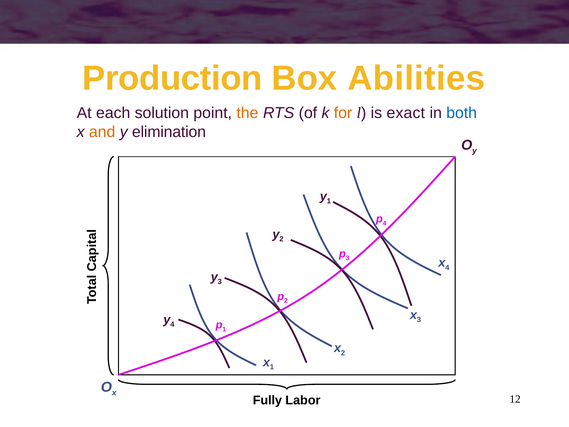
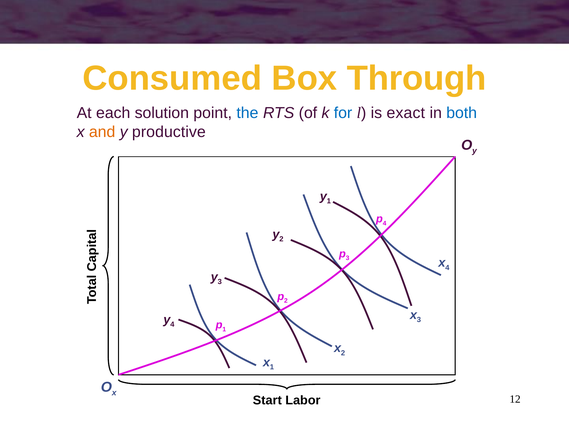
Production: Production -> Consumed
Abilities: Abilities -> Through
the colour: orange -> blue
for colour: orange -> blue
elimination: elimination -> productive
Fully: Fully -> Start
